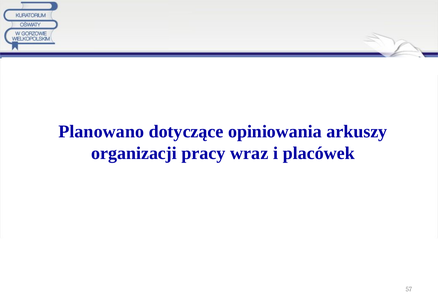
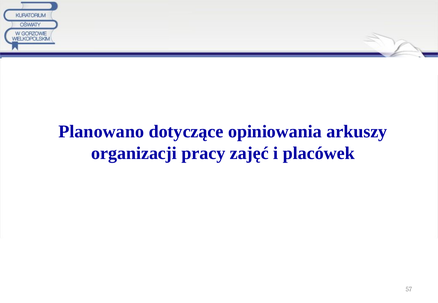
wraz: wraz -> zajęć
